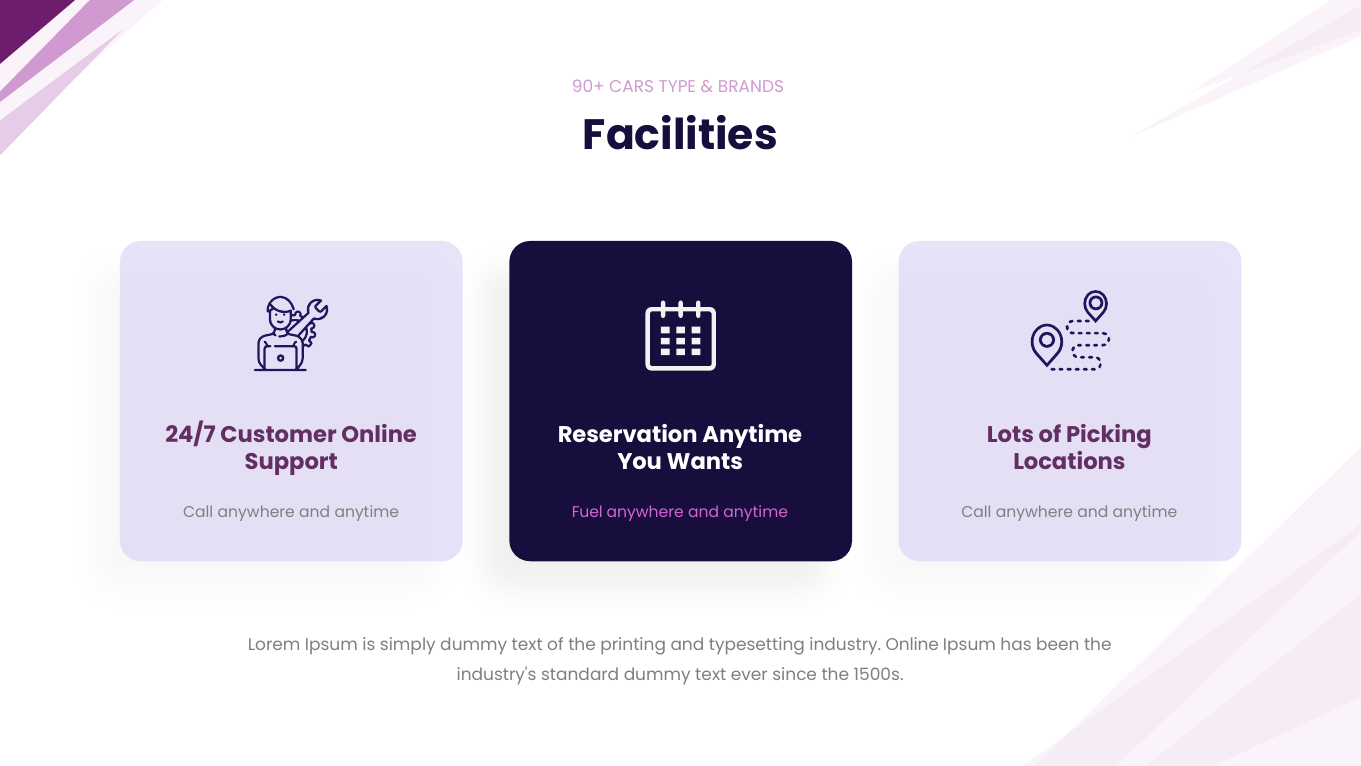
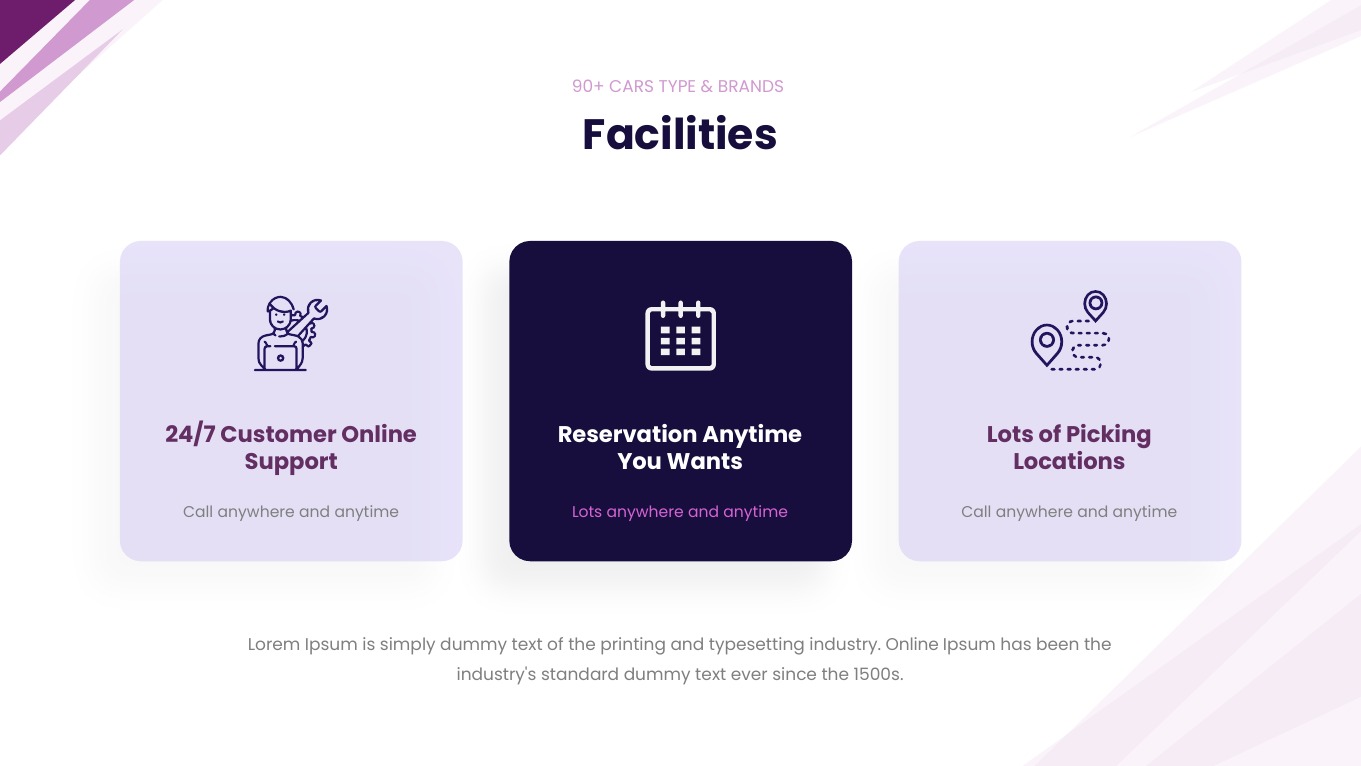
anytime Fuel: Fuel -> Lots
